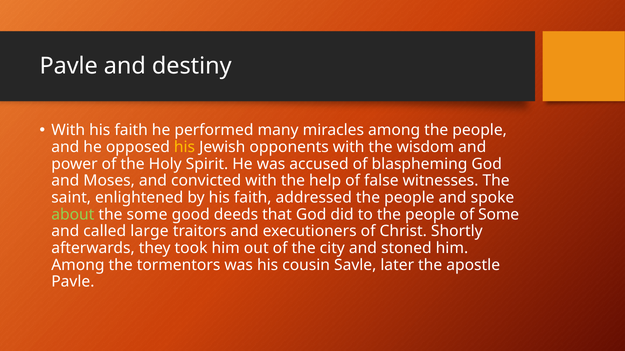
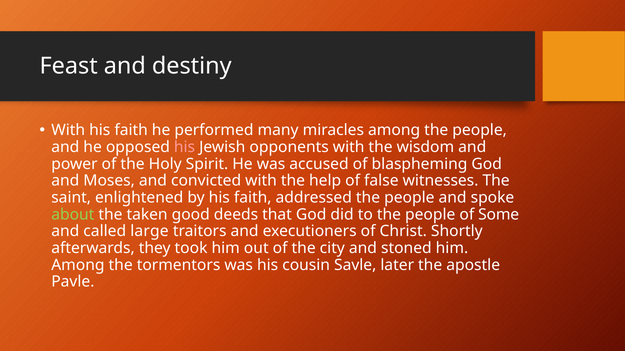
Pavle at (69, 66): Pavle -> Feast
his at (185, 147) colour: yellow -> pink
the some: some -> taken
